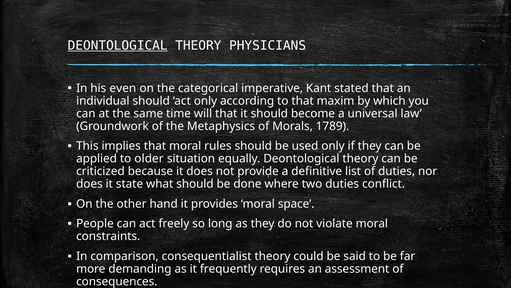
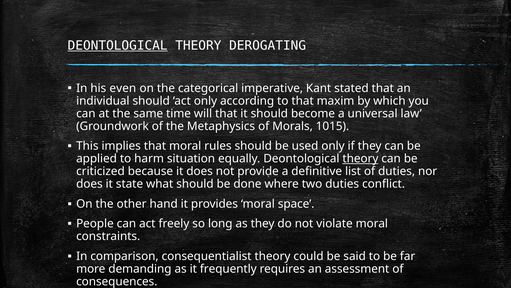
PHYSICIANS: PHYSICIANS -> DEROGATING
1789: 1789 -> 1015
older: older -> harm
theory at (360, 158) underline: none -> present
